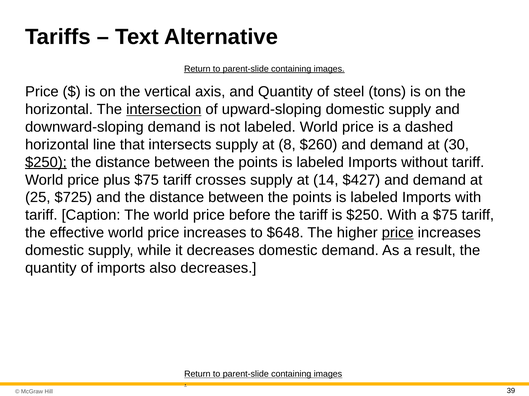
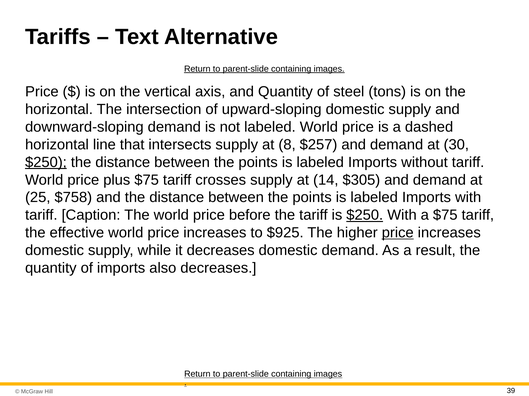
intersection underline: present -> none
$260: $260 -> $257
$427: $427 -> $305
$725: $725 -> $758
$250 at (365, 215) underline: none -> present
$648: $648 -> $925
